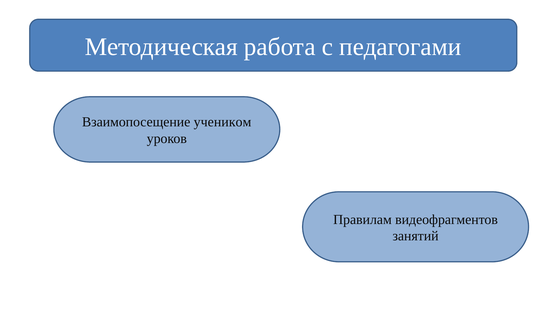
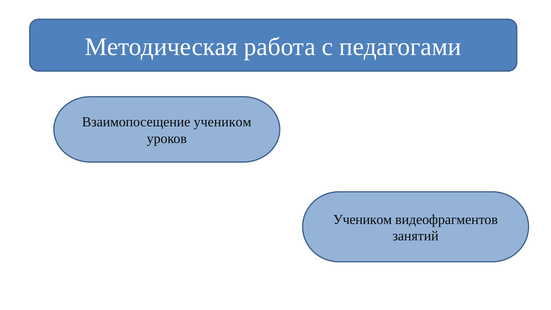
Правилам at (362, 219): Правилам -> Учеником
